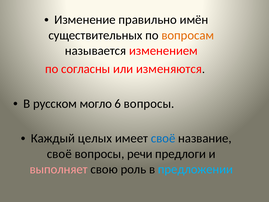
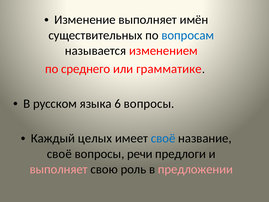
Изменение правильно: правильно -> выполняет
вопросам colour: orange -> blue
согласны: согласны -> среднего
изменяются: изменяются -> грамматике
могло: могло -> языка
предложении colour: light blue -> pink
